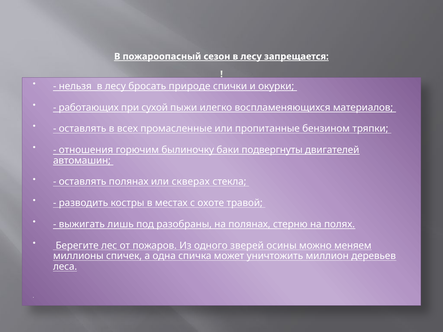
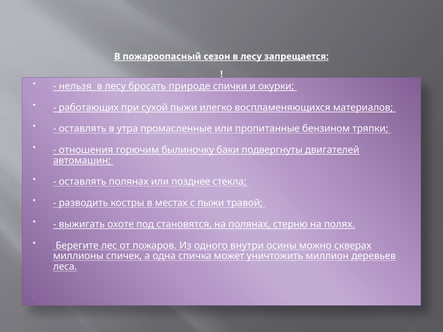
всех: всех -> утра
скверах: скверах -> позднее
с охоте: охоте -> пыжи
лишь: лишь -> охоте
разобраны: разобраны -> становятся
зверей: зверей -> внутри
меняем: меняем -> скверах
